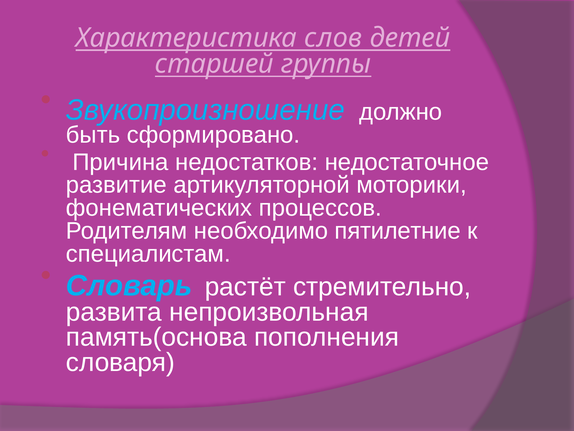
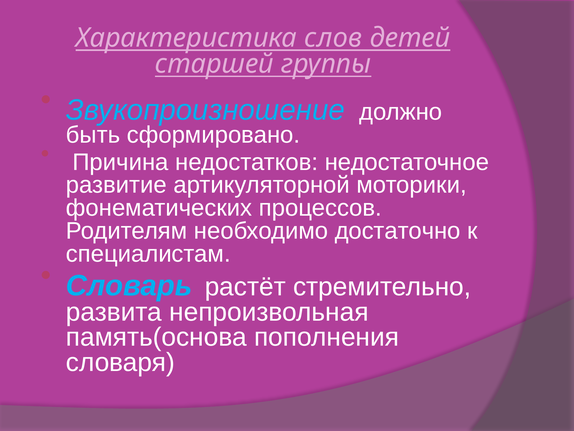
пятилетние: пятилетние -> достаточно
